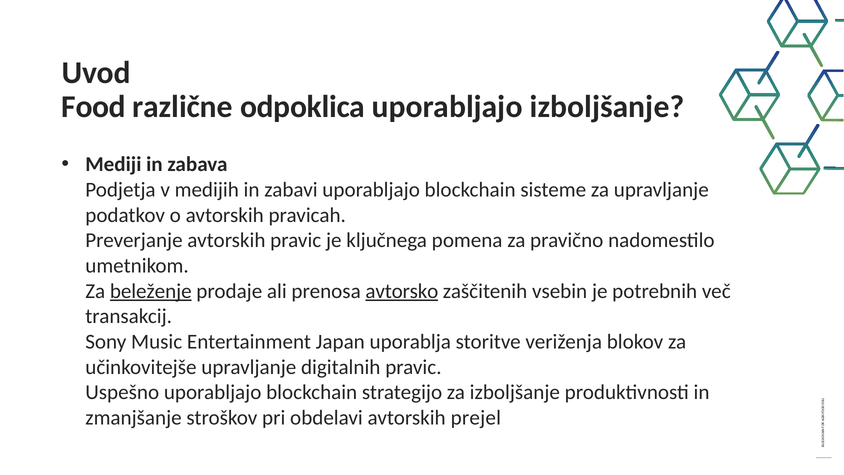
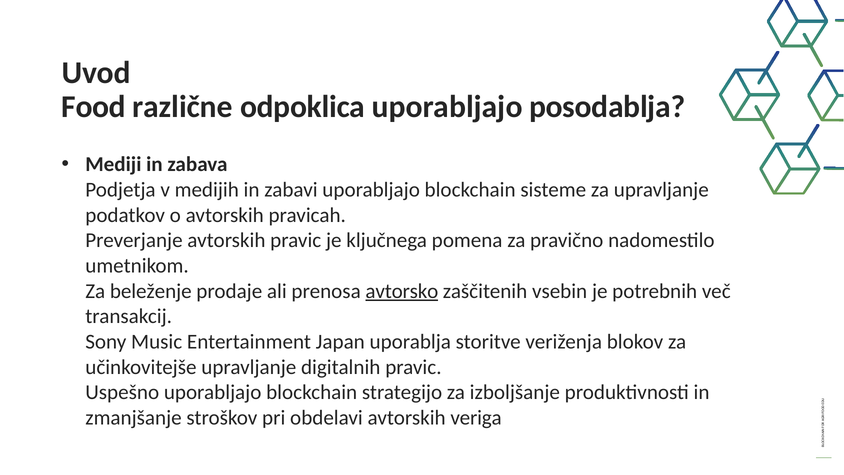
uporabljajo izboljšanje: izboljšanje -> posodablja
beleženje underline: present -> none
prejel: prejel -> veriga
